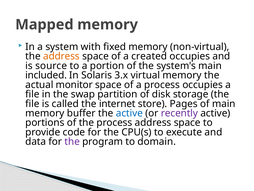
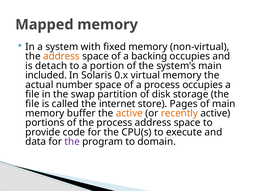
created: created -> backing
source: source -> detach
3.x: 3.x -> 0.x
monitor: monitor -> number
active at (129, 113) colour: blue -> orange
recently colour: purple -> orange
